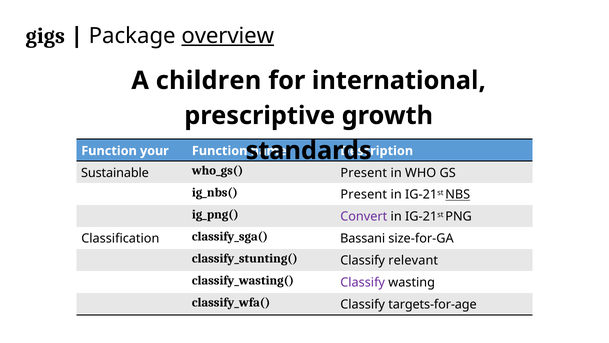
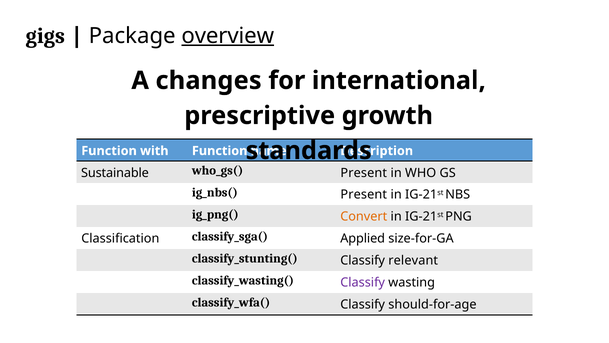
children: children -> changes
your: your -> with
NBS underline: present -> none
Convert colour: purple -> orange
Bassani: Bassani -> Applied
targets-for-age: targets-for-age -> should-for-age
